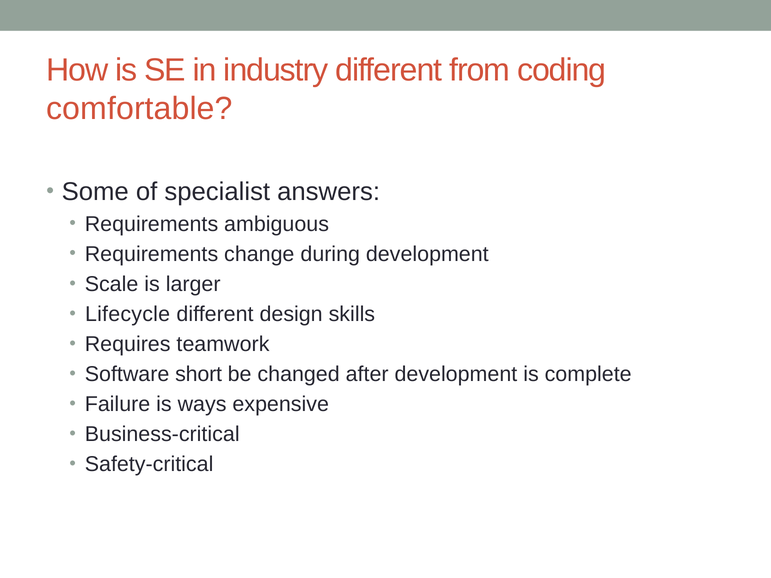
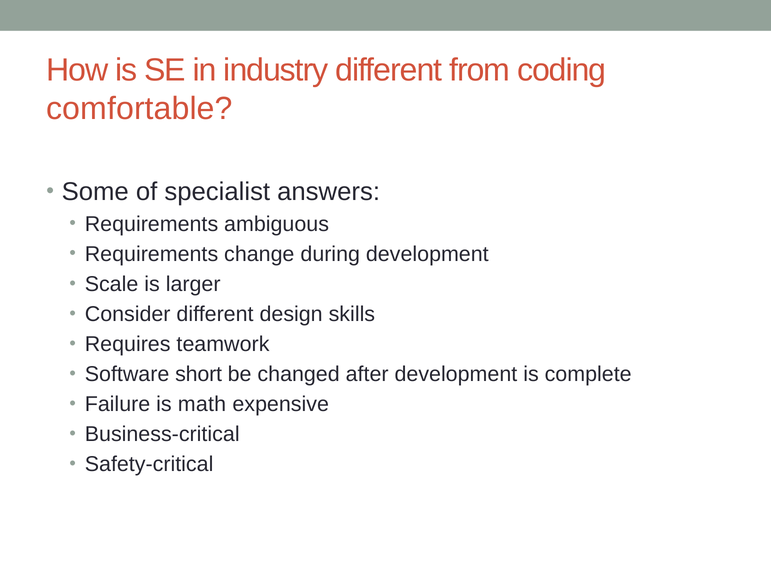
Lifecycle: Lifecycle -> Consider
ways: ways -> math
